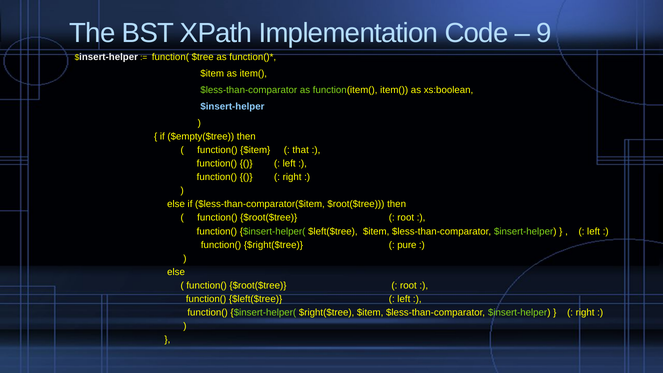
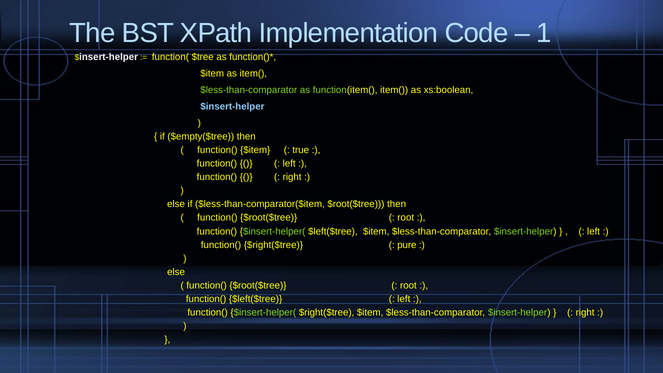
9: 9 -> 1
that: that -> true
